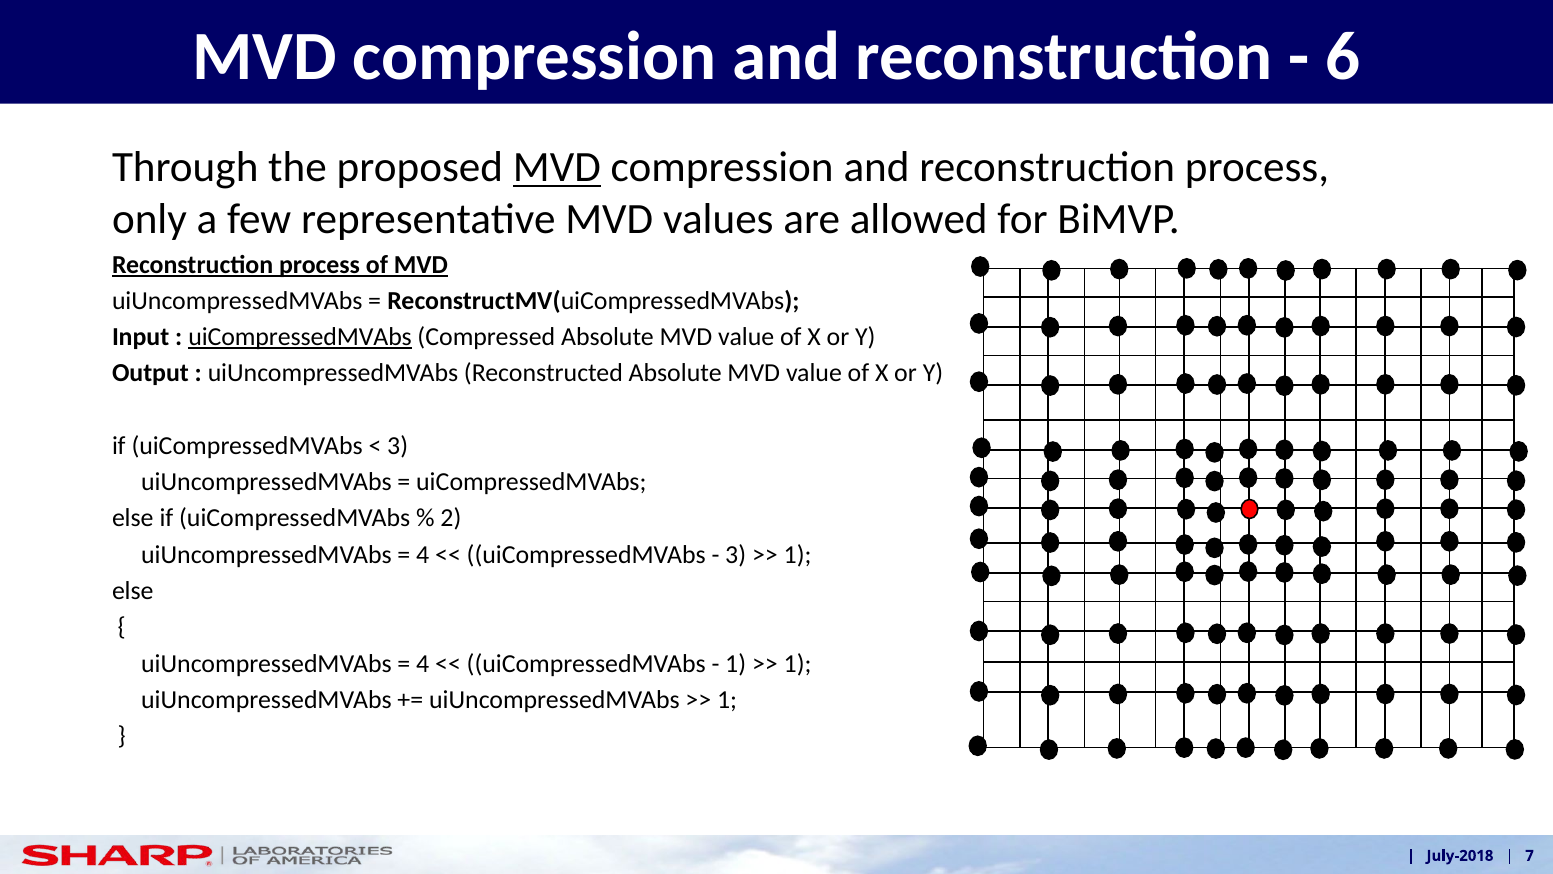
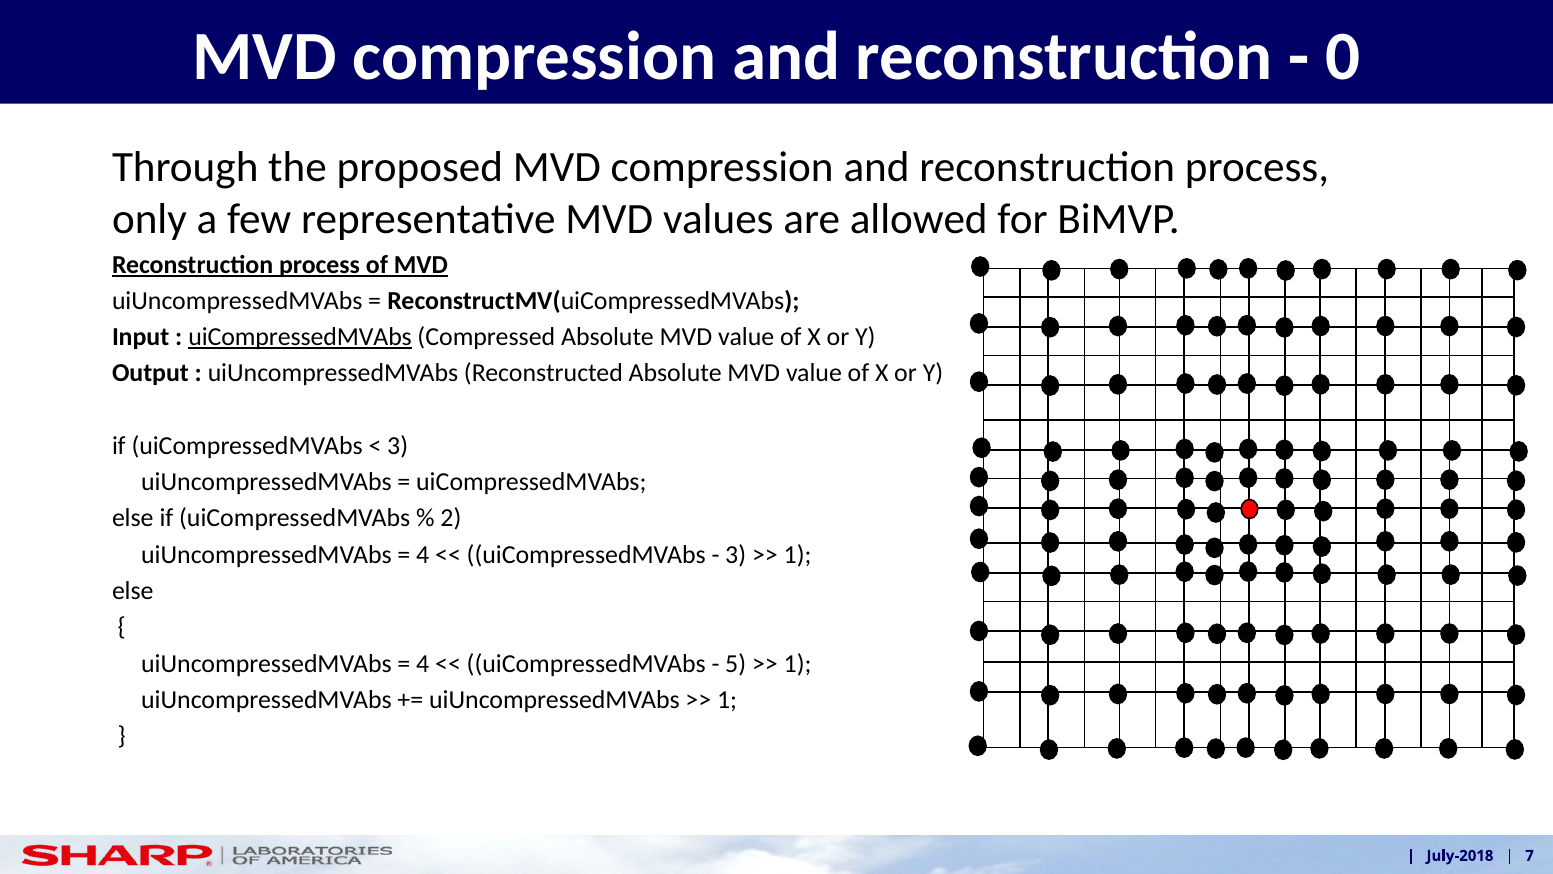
6: 6 -> 0
MVD at (557, 167) underline: present -> none
1 at (736, 663): 1 -> 5
